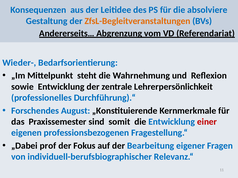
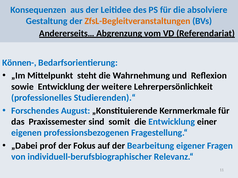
Wieder-: Wieder- -> Können-
zentrale: zentrale -> weitere
Durchführung).“: Durchführung).“ -> Studierenden).“
einer colour: red -> black
